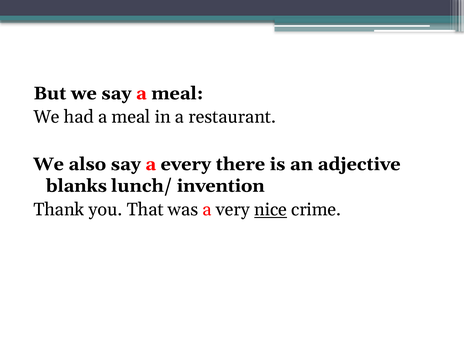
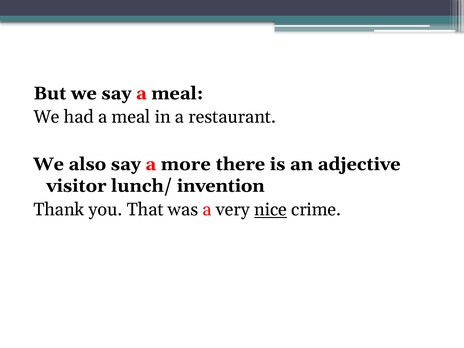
every: every -> more
blanks: blanks -> visitor
